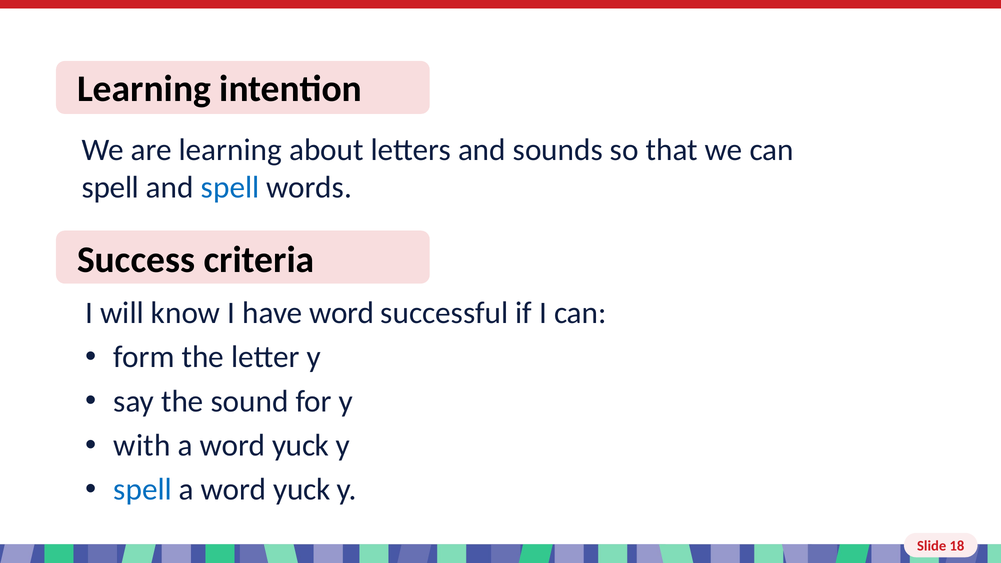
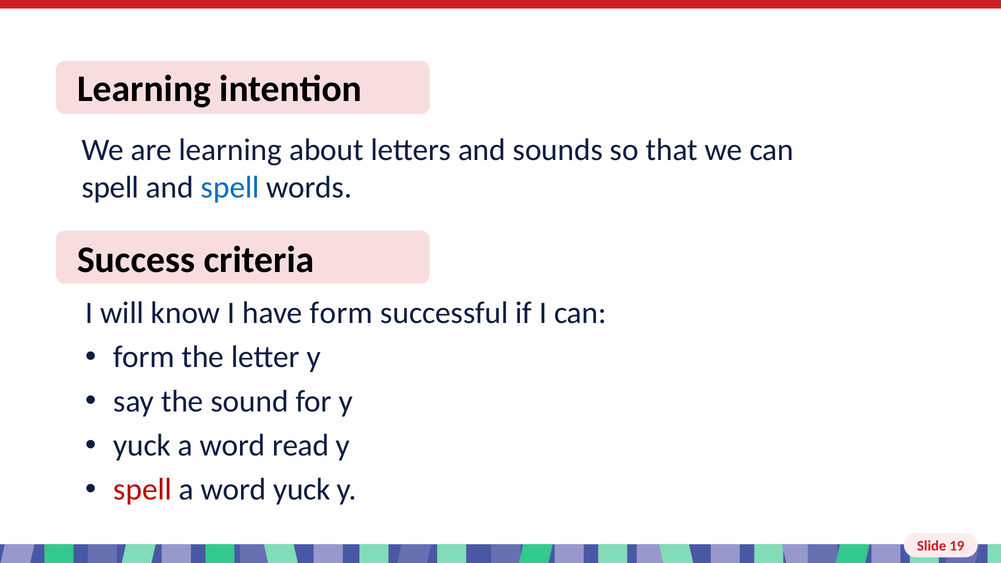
have word: word -> form
with at (142, 445): with -> yuck
yuck at (301, 445): yuck -> read
spell at (143, 490) colour: blue -> red
18: 18 -> 19
